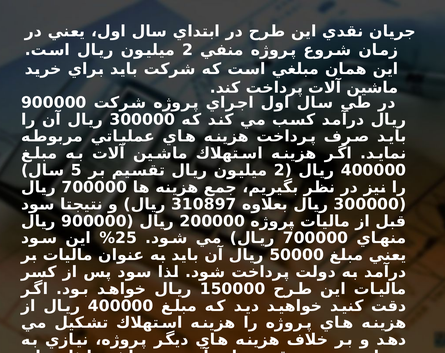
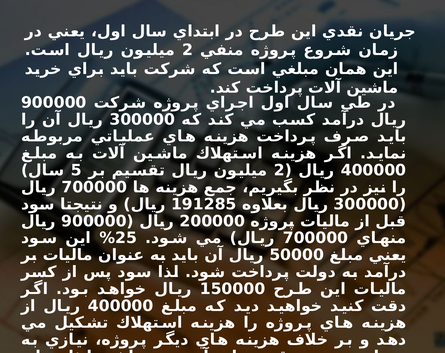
310897: 310897 -> 191285
